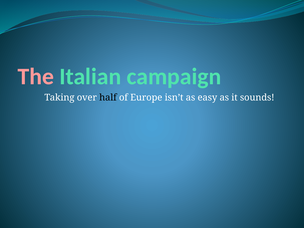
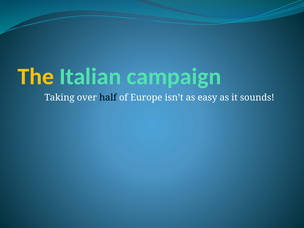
The colour: pink -> yellow
